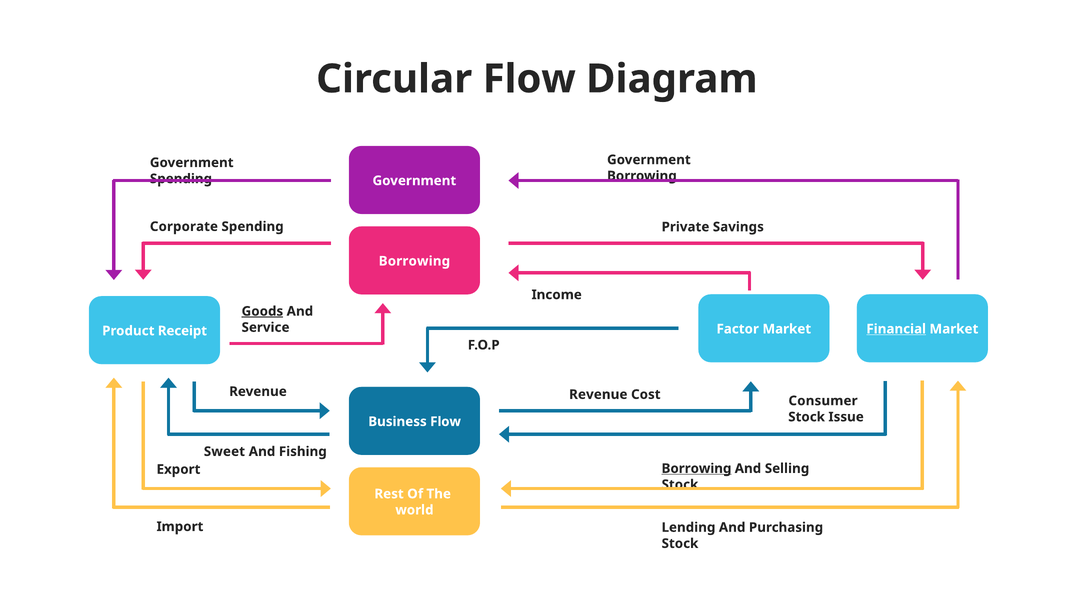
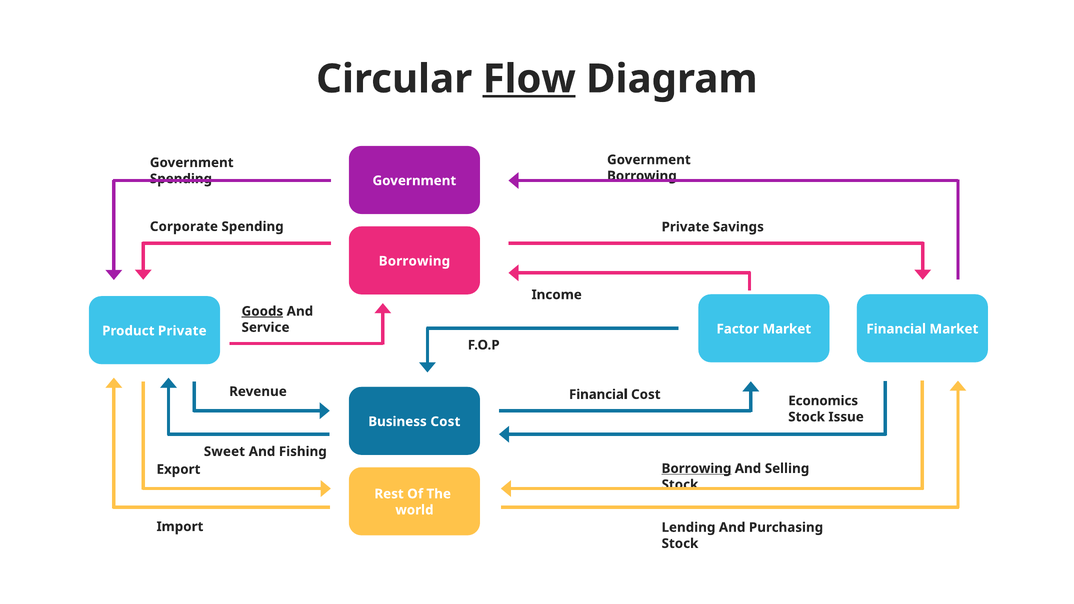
Flow at (529, 79) underline: none -> present
Financial at (896, 329) underline: present -> none
Product Receipt: Receipt -> Private
Revenue at (598, 395): Revenue -> Financial
Consumer: Consumer -> Economics
Business Flow: Flow -> Cost
